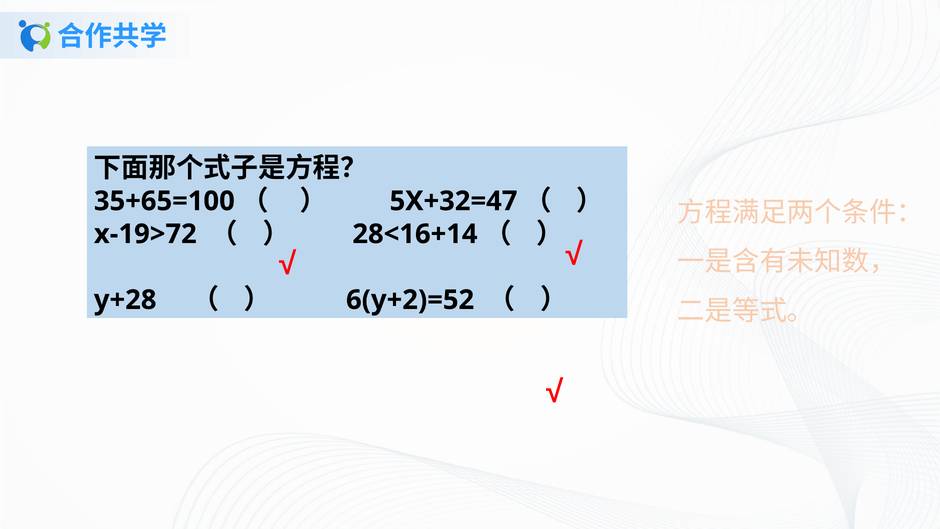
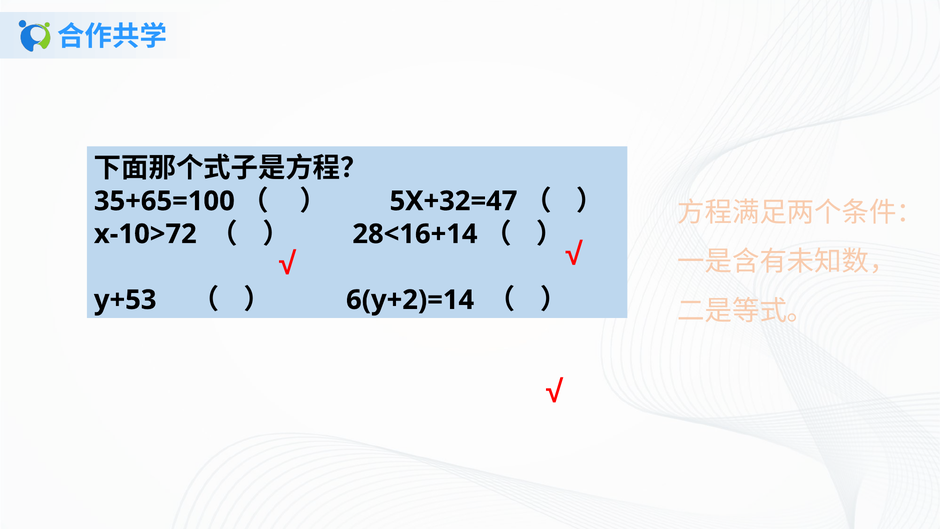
x-19>72: x-19>72 -> x-10>72
y+28: y+28 -> y+53
6(y+2)=52: 6(y+2)=52 -> 6(y+2)=14
